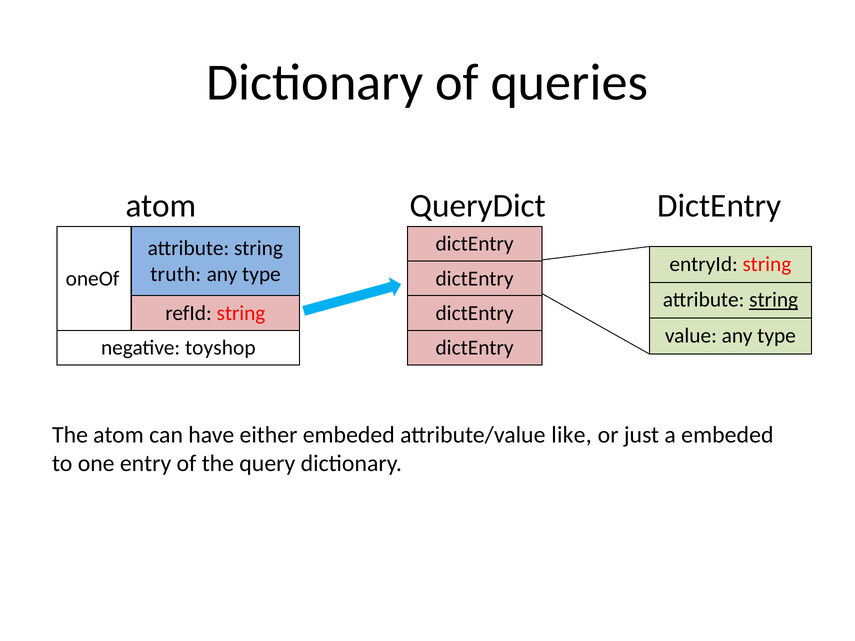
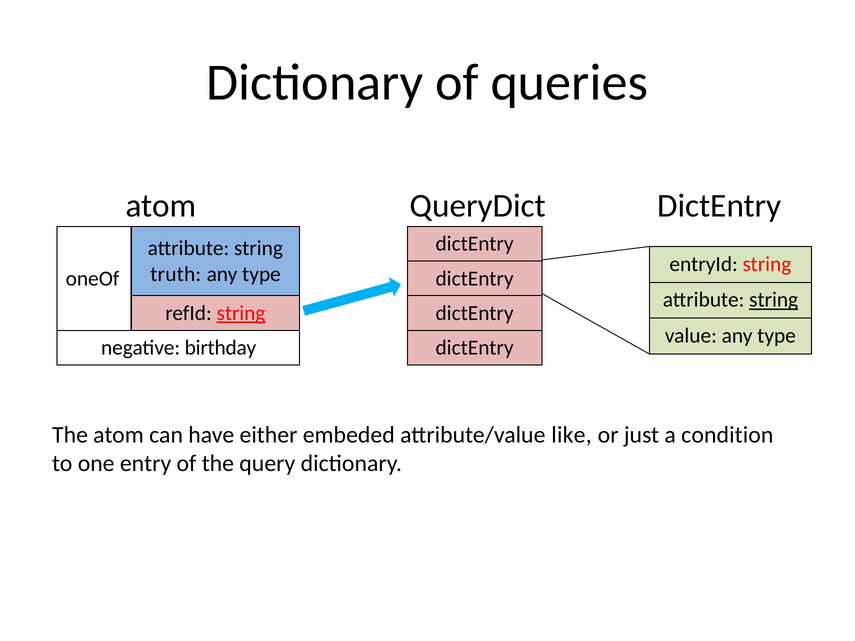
string at (241, 313) underline: none -> present
toyshop: toyshop -> birthday
a embeded: embeded -> condition
